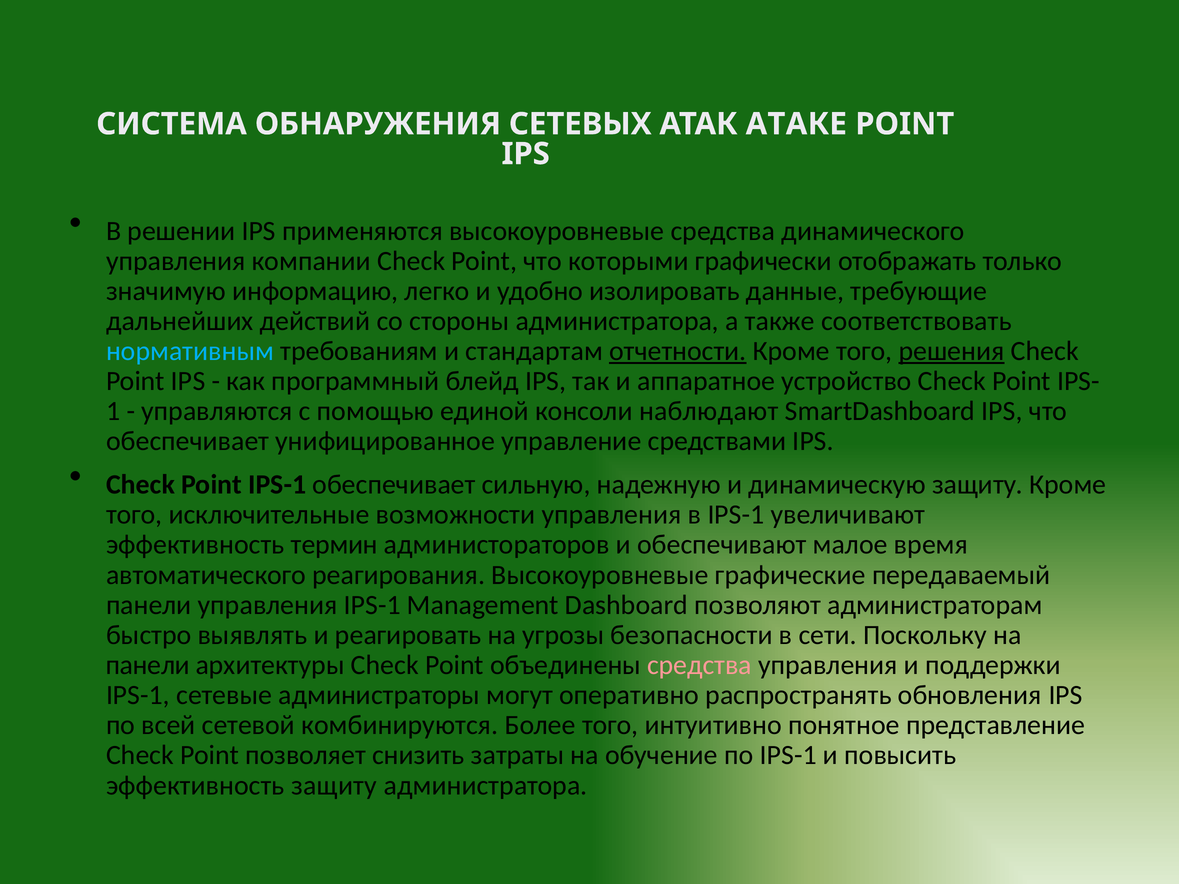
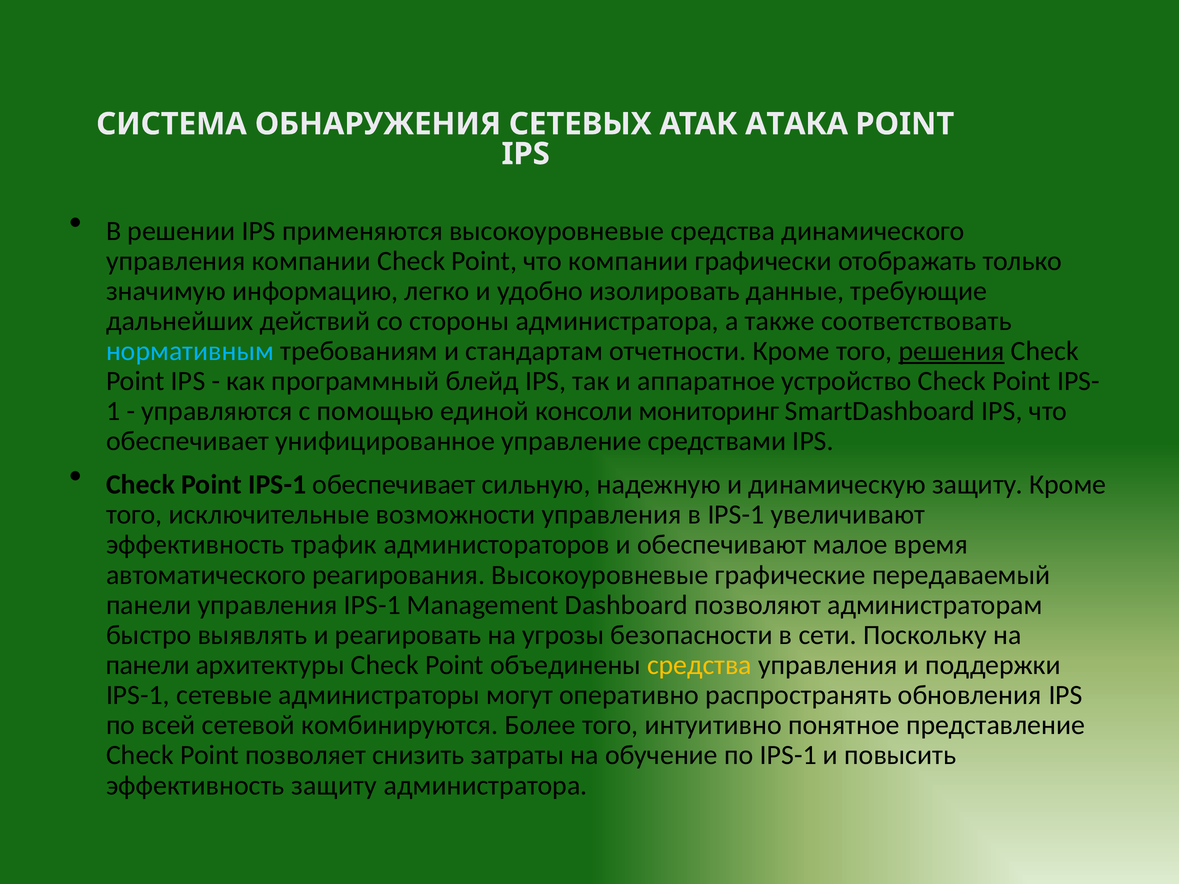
АТАКЕ: АТАКЕ -> АТАКА
что которыми: которыми -> компании
отчетности underline: present -> none
наблюдают: наблюдают -> мониторинг
термин: термин -> трафик
средства at (699, 665) colour: pink -> yellow
